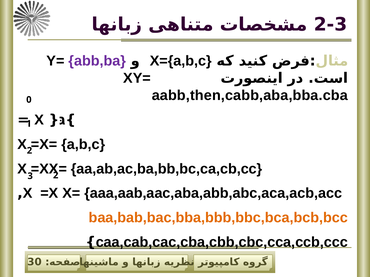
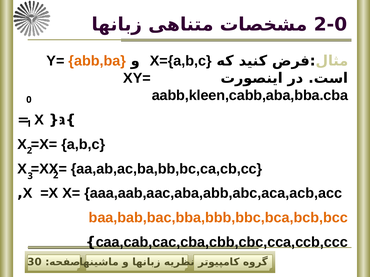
2-3: 2-3 -> 2-0
abb,ba colour: purple -> orange
aabb,then,cabb,aba,bba.cba: aabb,then,cabb,aba,bba.cba -> aabb,kleen,cabb,aba,bba.cba
